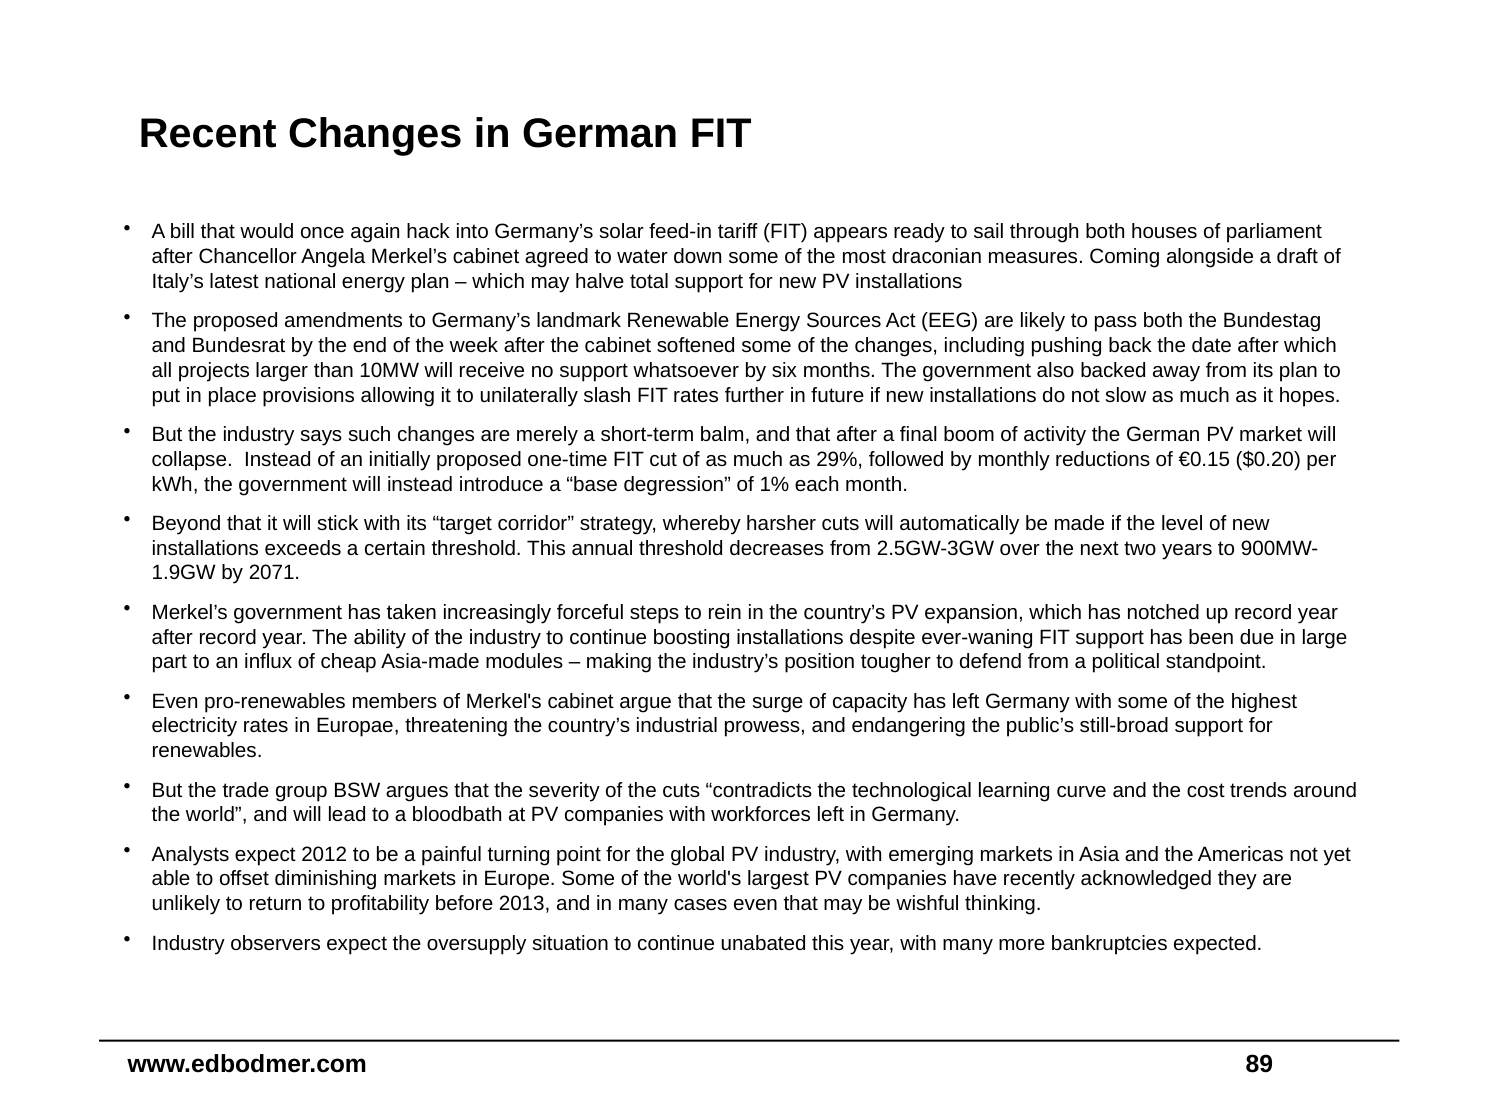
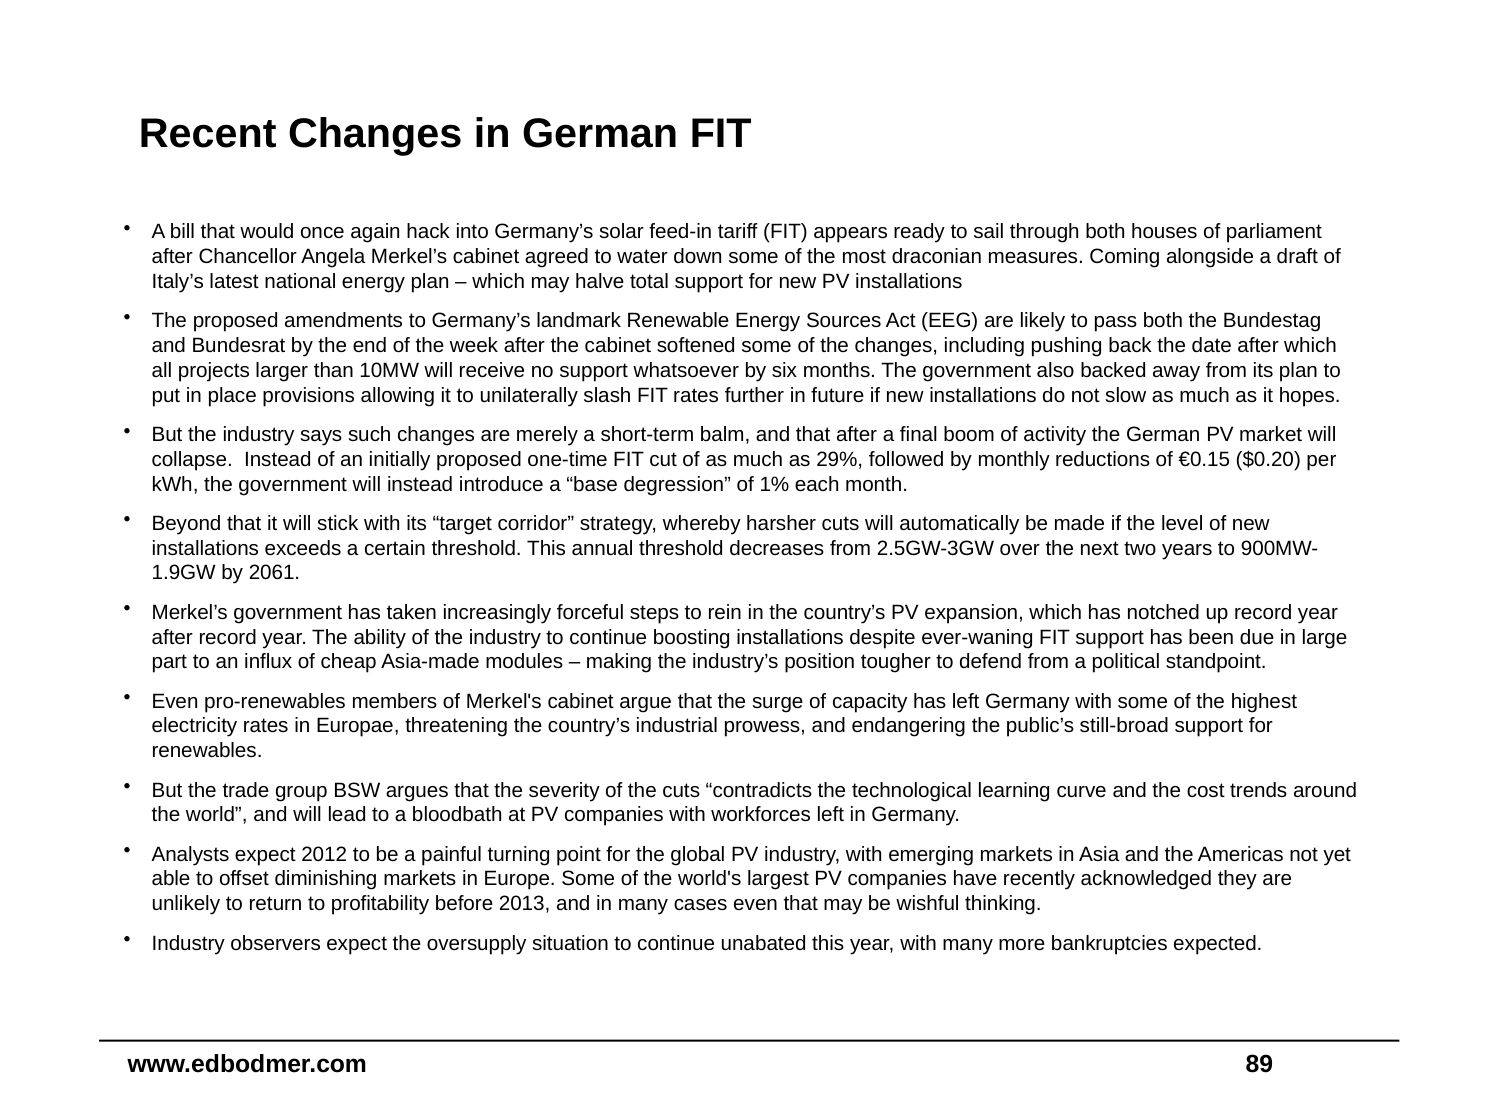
2071: 2071 -> 2061
